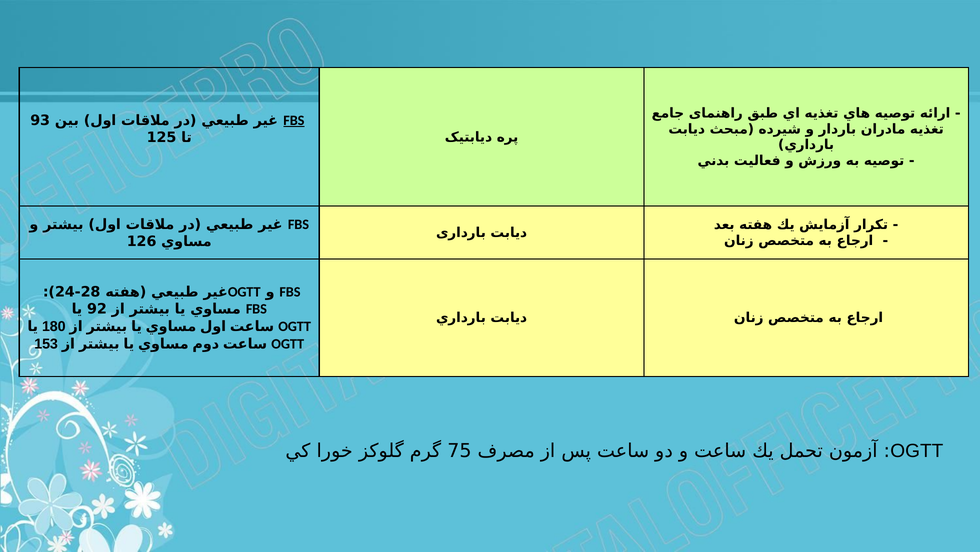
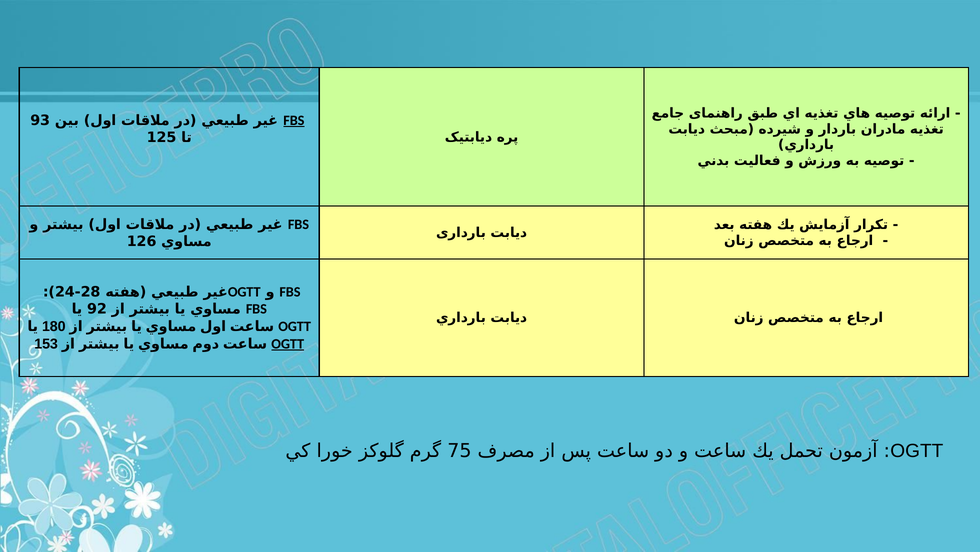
OGTT at (288, 344) underline: none -> present
